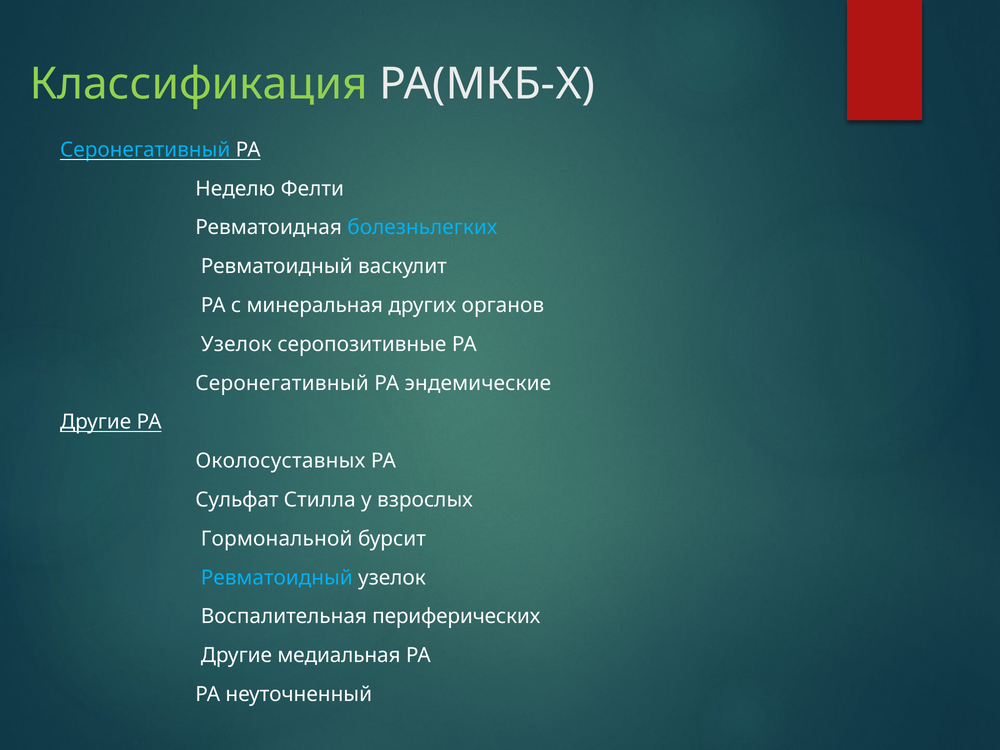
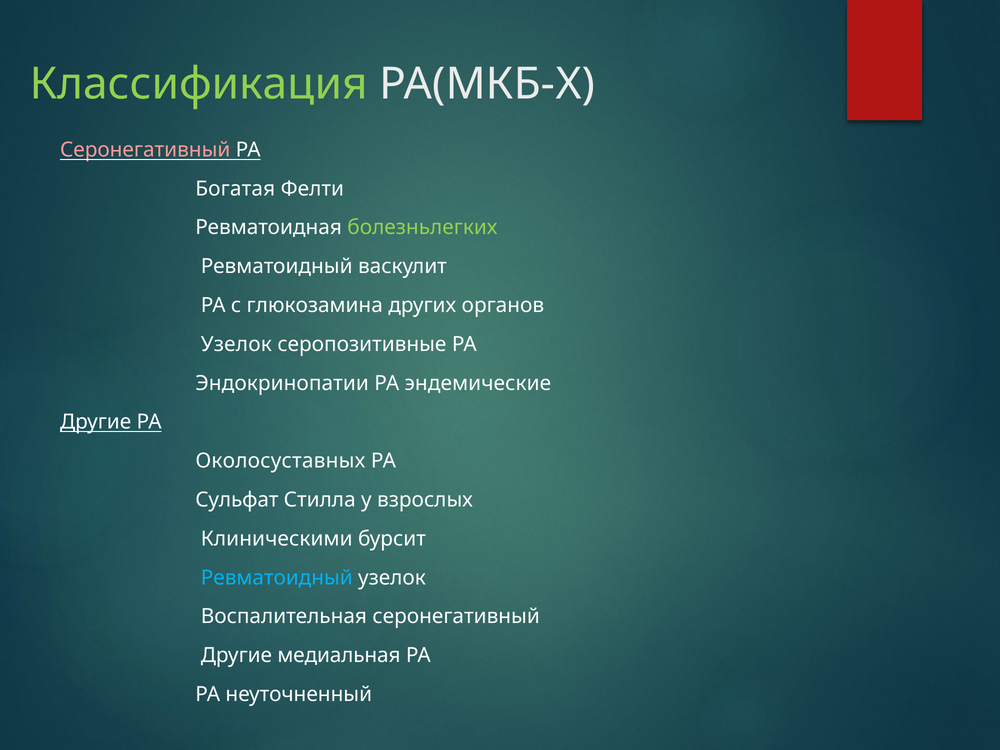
Серонегативный at (145, 150) colour: light blue -> pink
Неделю: Неделю -> Богатая
болезньлегких colour: light blue -> light green
минеральная: минеральная -> глюкозамина
Серонегативный at (282, 383): Серонегативный -> Эндокринопатии
Гормональной: Гормональной -> Клиническими
Воспалительная периферических: периферических -> серонегативный
